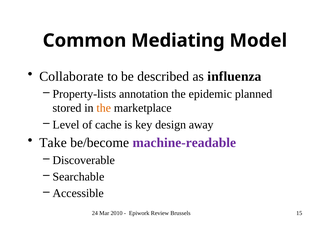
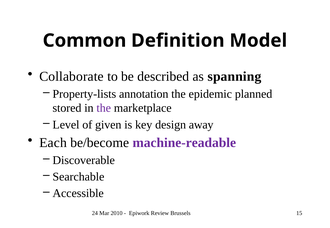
Mediating: Mediating -> Definition
influenza: influenza -> spanning
the at (104, 108) colour: orange -> purple
cache: cache -> given
Take: Take -> Each
